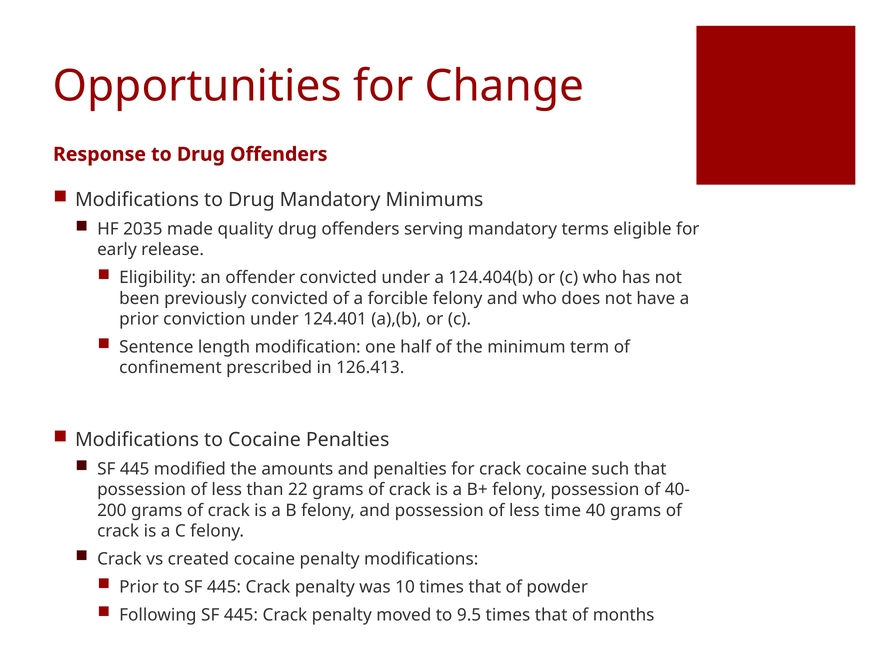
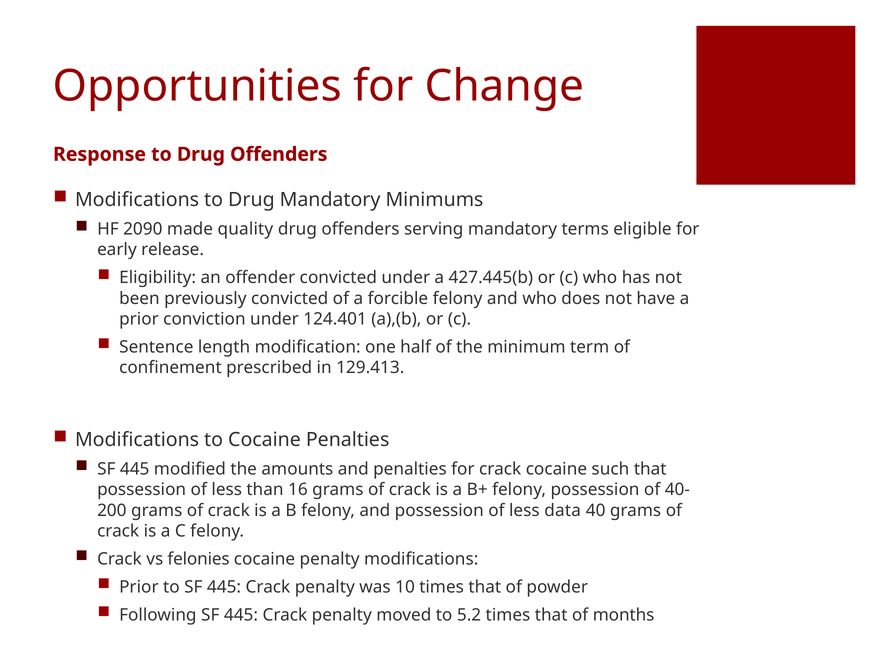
2035: 2035 -> 2090
124.404(b: 124.404(b -> 427.445(b
126.413: 126.413 -> 129.413
22: 22 -> 16
time: time -> data
created: created -> felonies
9.5: 9.5 -> 5.2
